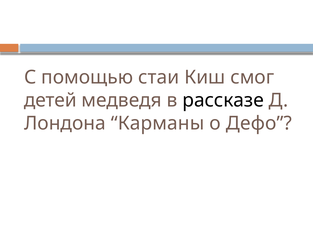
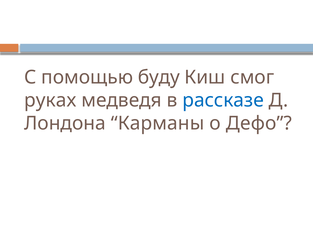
стаи: стаи -> буду
детей: детей -> руках
рассказе colour: black -> blue
